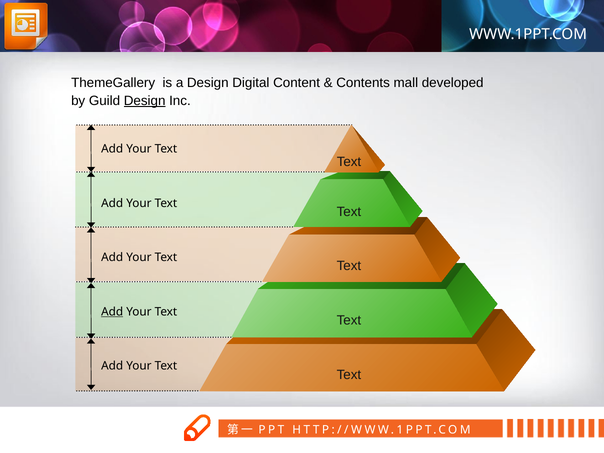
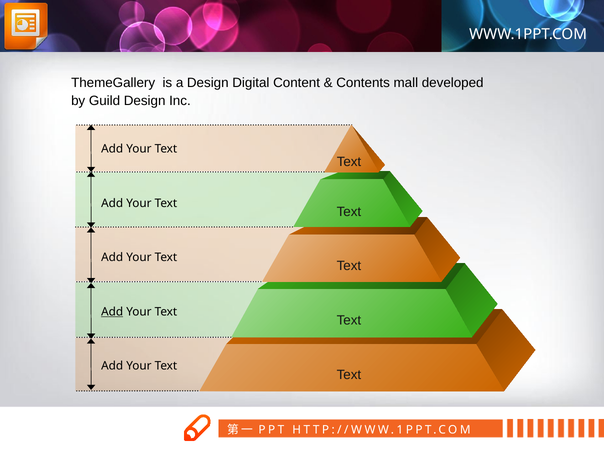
Design at (145, 101) underline: present -> none
